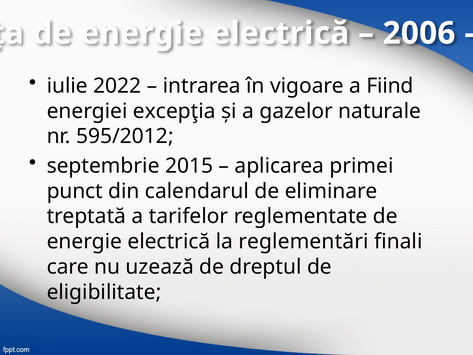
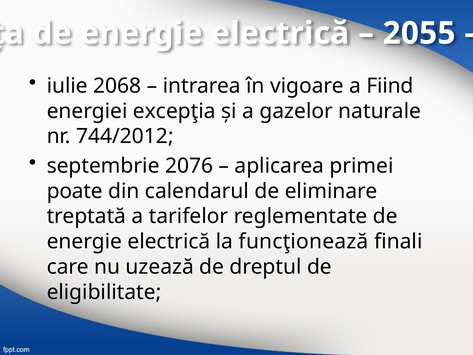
2006: 2006 -> 2055
2022: 2022 -> 2068
595/2012: 595/2012 -> 744/2012
2015: 2015 -> 2076
punct: punct -> poate
reglementări: reglementări -> funcţionează
